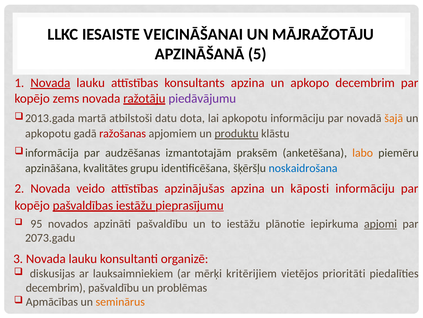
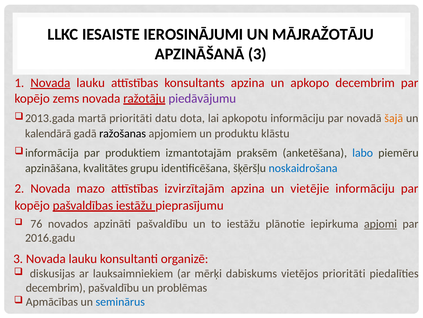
VEICINĀŠANAI: VEICINĀŠANAI -> IEROSINĀJUMI
APZINĀŠANĀ 5: 5 -> 3
martā atbilstoši: atbilstoši -> prioritāti
apkopotu at (48, 133): apkopotu -> kalendārā
ražošanas colour: red -> black
produktu underline: present -> none
audzēšanas: audzēšanas -> produktiem
labo colour: orange -> blue
veido: veido -> mazo
apzinājušas: apzinājušas -> izvirzītajām
kāposti: kāposti -> vietējie
pieprasījumu underline: present -> none
95: 95 -> 76
2073.gadu: 2073.gadu -> 2016.gadu
kritērijiem: kritērijiem -> dabiskums
seminārus colour: orange -> blue
